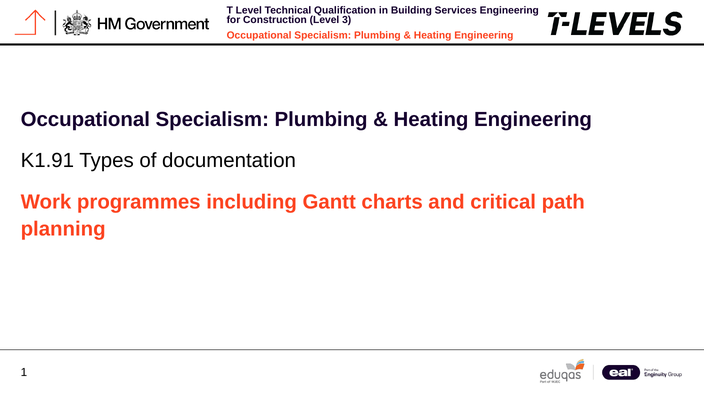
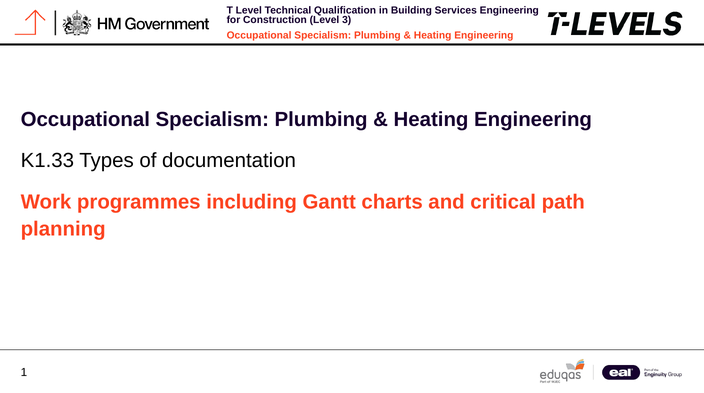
K1.91: K1.91 -> K1.33
